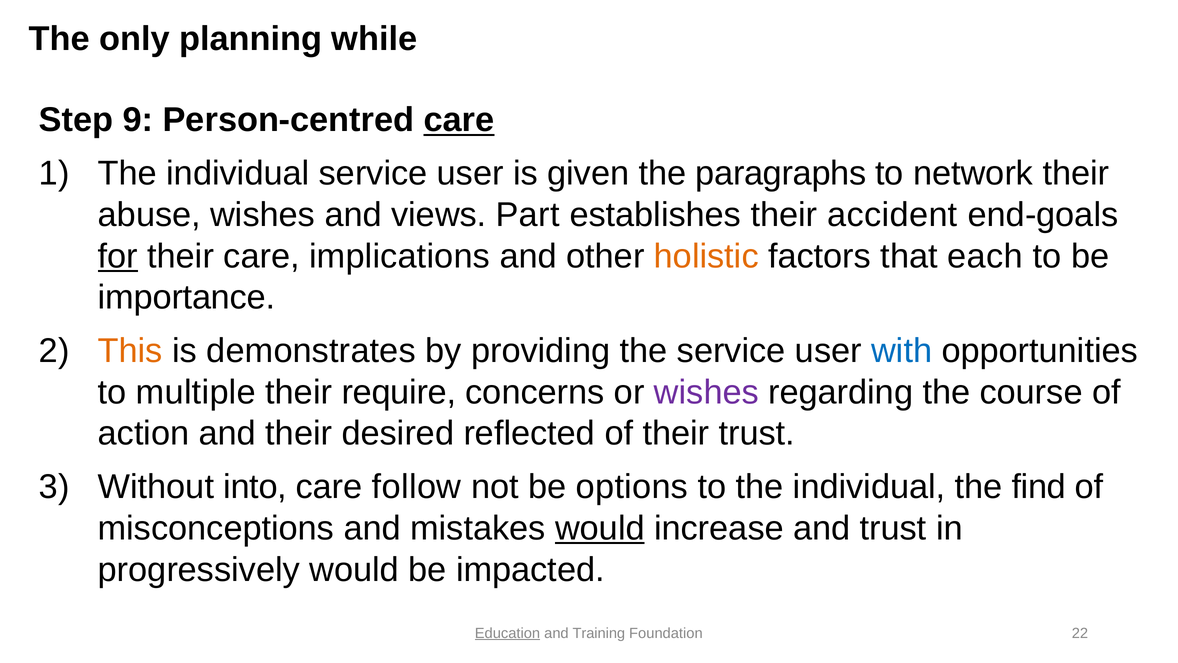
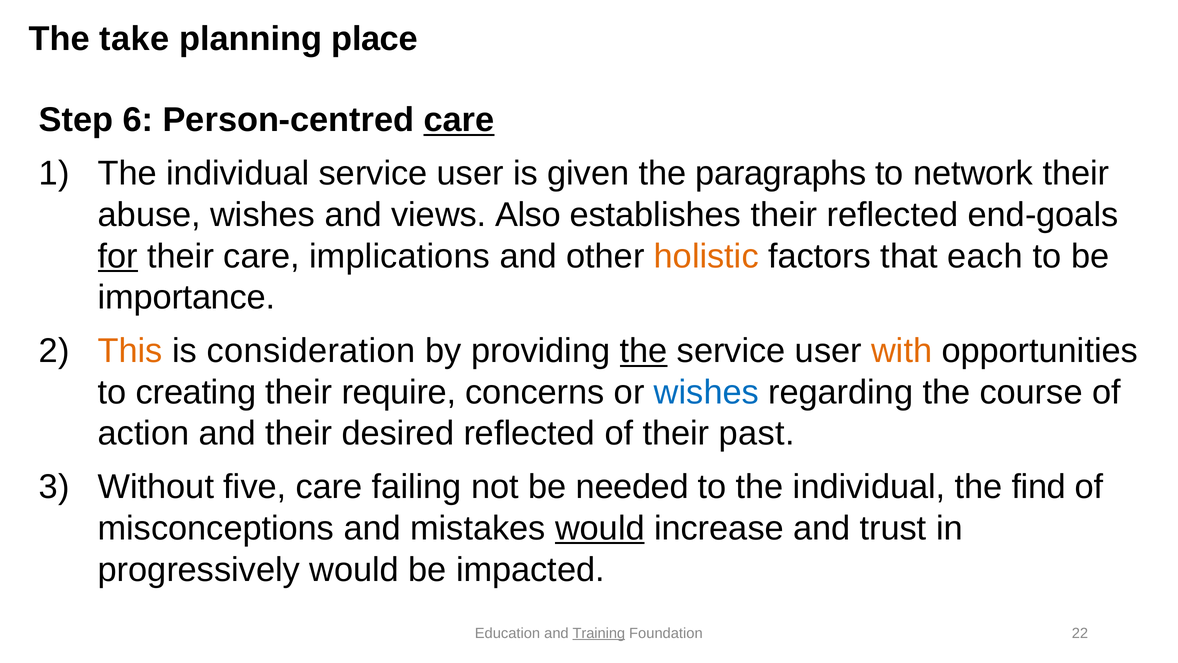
only: only -> take
while: while -> place
9: 9 -> 6
Part: Part -> Also
their accident: accident -> reflected
demonstrates: demonstrates -> consideration
the at (644, 351) underline: none -> present
with colour: blue -> orange
multiple: multiple -> creating
wishes at (706, 392) colour: purple -> blue
their trust: trust -> past
into: into -> five
follow: follow -> failing
options: options -> needed
Education underline: present -> none
Training underline: none -> present
